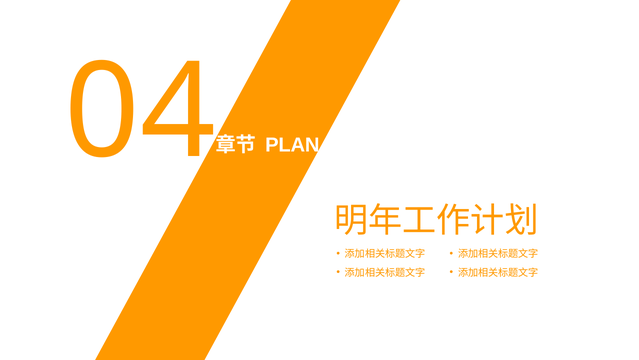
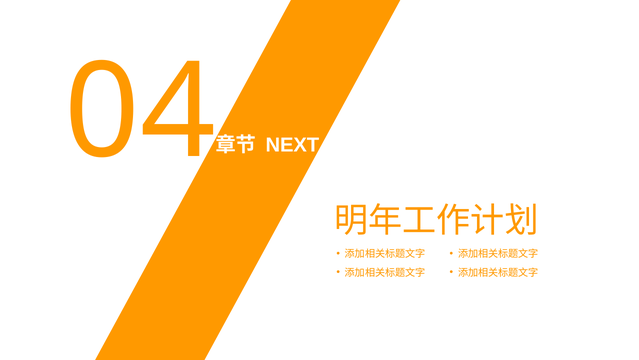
PLAN: PLAN -> NEXT
